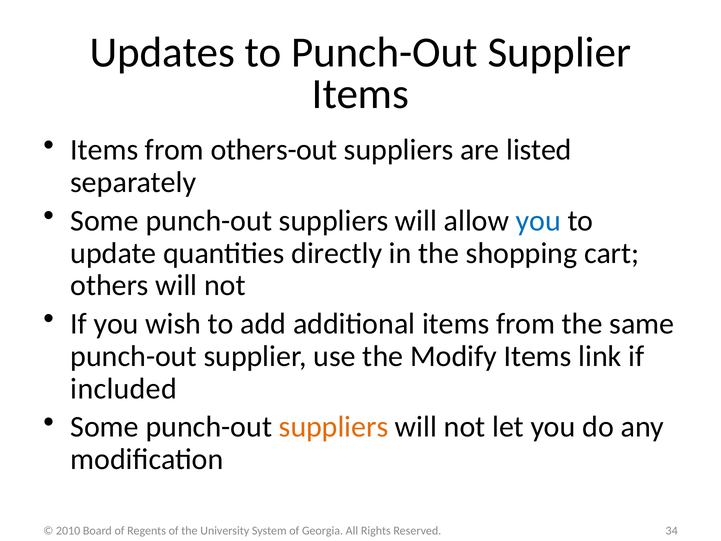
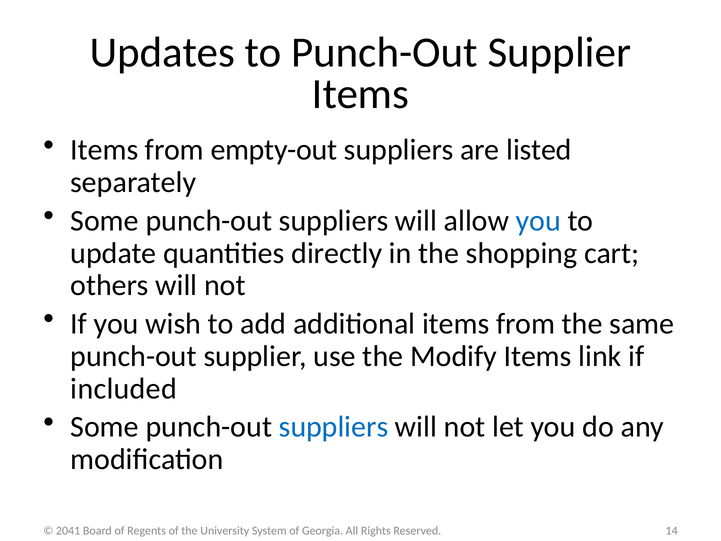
others-out: others-out -> empty-out
suppliers at (334, 427) colour: orange -> blue
2010: 2010 -> 2041
34: 34 -> 14
